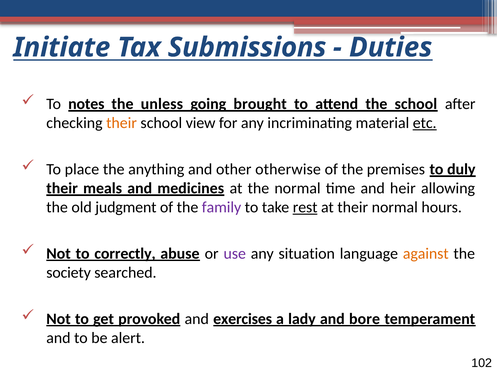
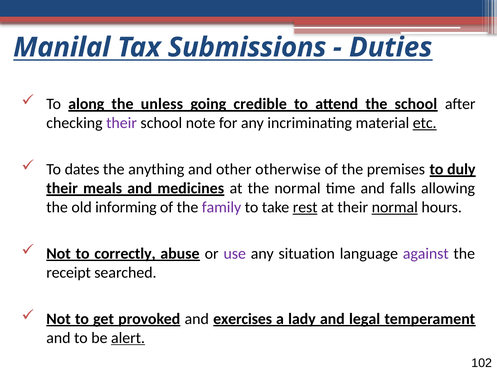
Initiate: Initiate -> Manilal
notes: notes -> along
brought: brought -> credible
their at (122, 123) colour: orange -> purple
view: view -> note
place: place -> dates
heir: heir -> falls
judgment: judgment -> informing
normal at (395, 208) underline: none -> present
against colour: orange -> purple
society: society -> receipt
bore: bore -> legal
alert underline: none -> present
